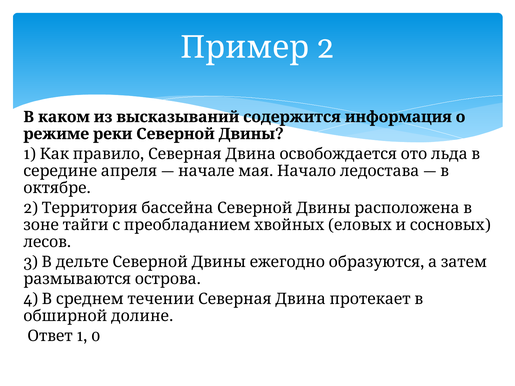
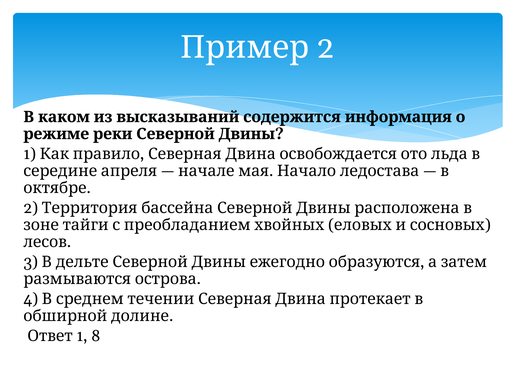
0: 0 -> 8
